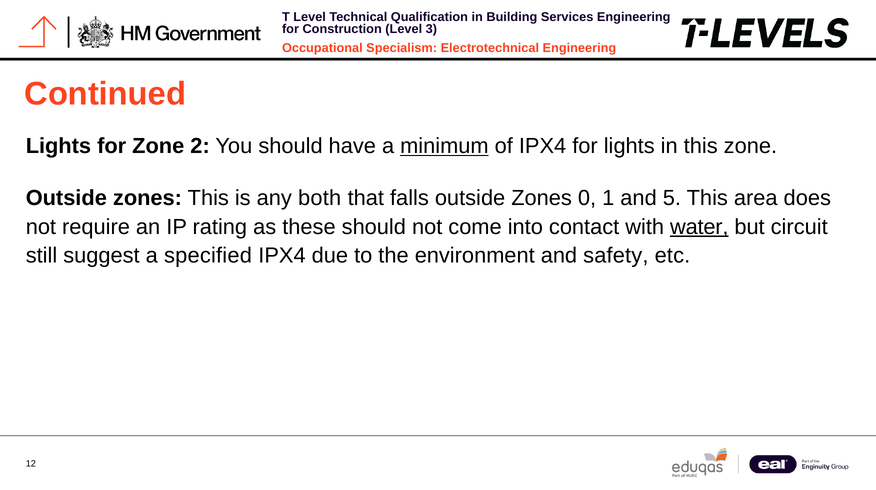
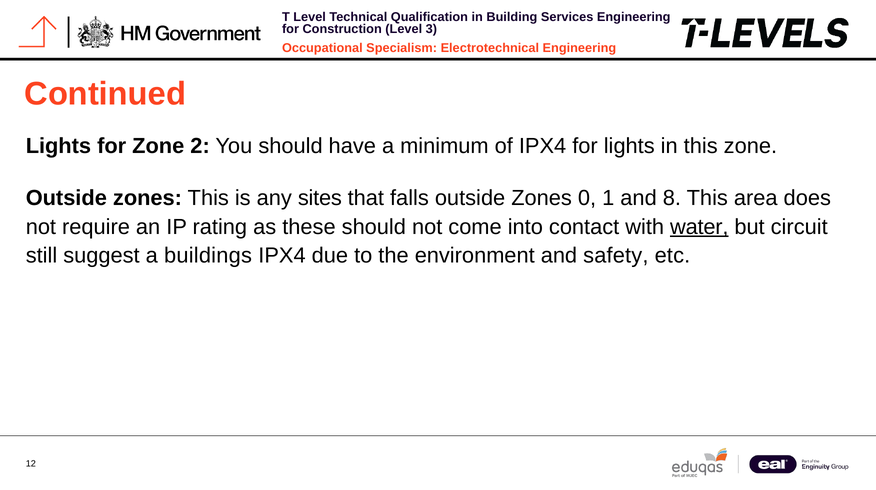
minimum underline: present -> none
both: both -> sites
5: 5 -> 8
specified: specified -> buildings
